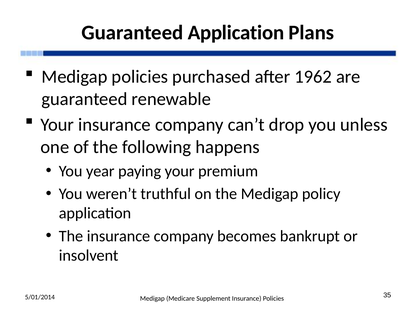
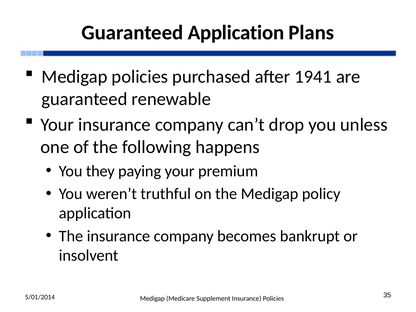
1962: 1962 -> 1941
year: year -> they
